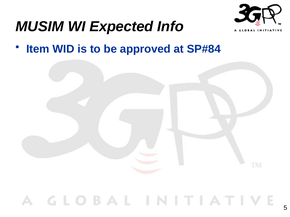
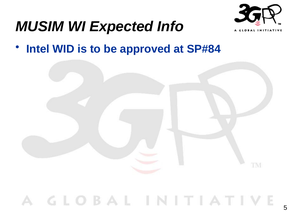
Item: Item -> Intel
